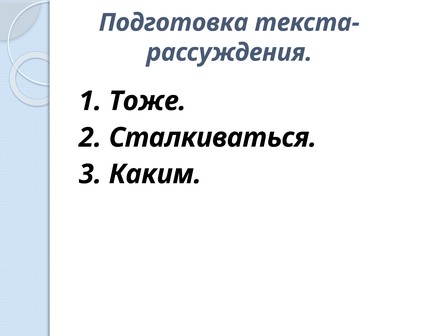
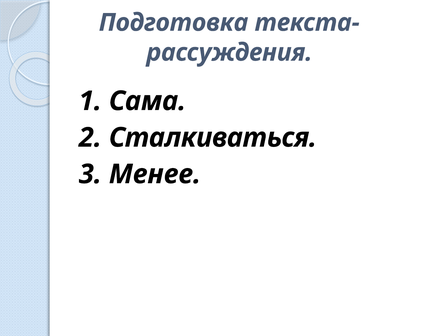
Тоже: Тоже -> Сама
Каким: Каким -> Менее
